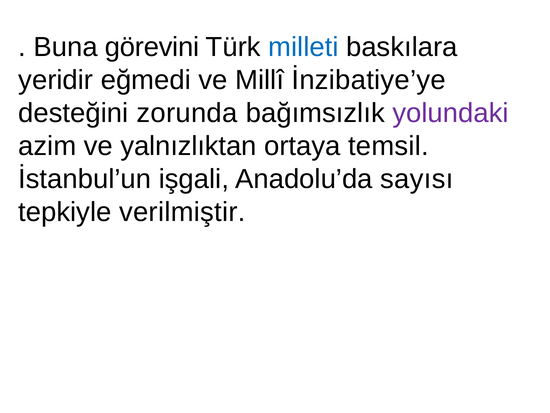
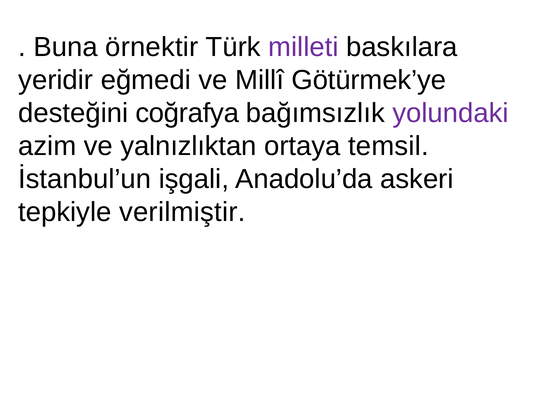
görevini: görevini -> örnektir
milleti colour: blue -> purple
İnzibatiye’ye: İnzibatiye’ye -> Götürmek’ye
zorunda: zorunda -> coğrafya
sayısı: sayısı -> askeri
